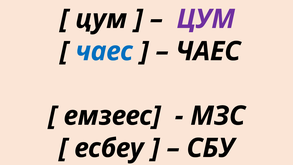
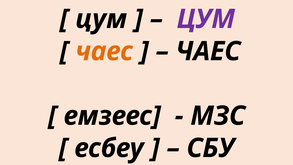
чаес at (104, 51) colour: blue -> orange
